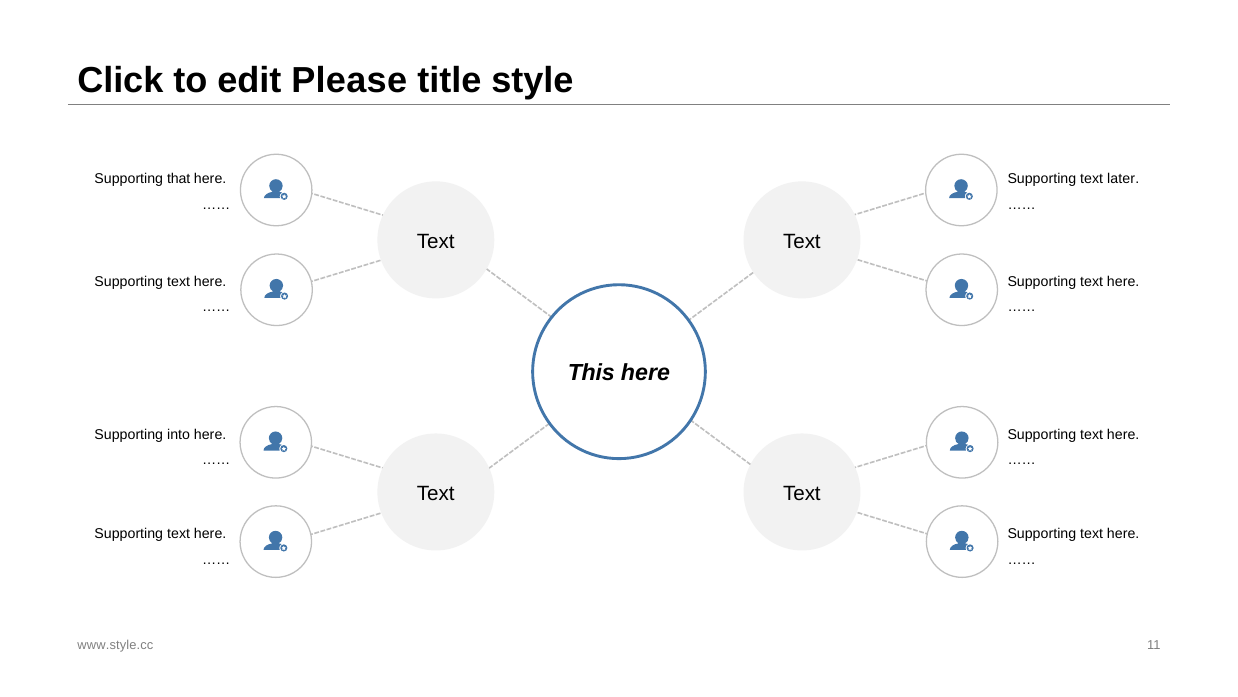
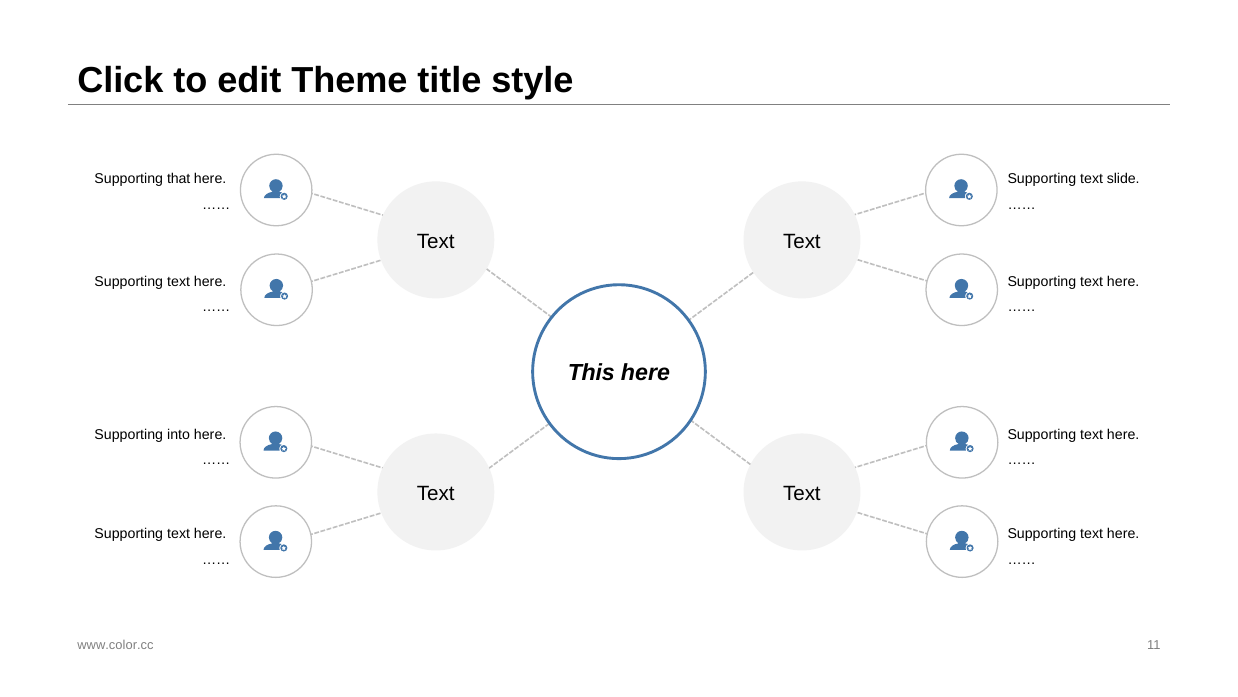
Please: Please -> Theme
later: later -> slide
www.style.cc: www.style.cc -> www.color.cc
